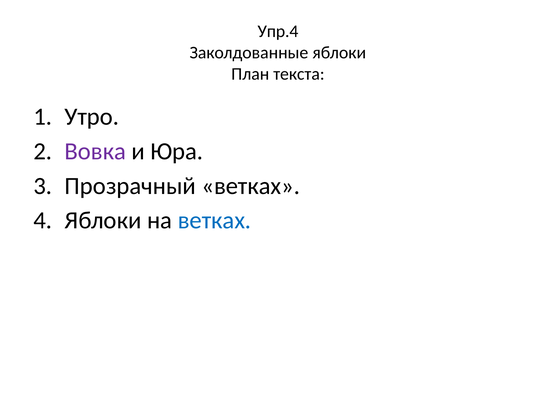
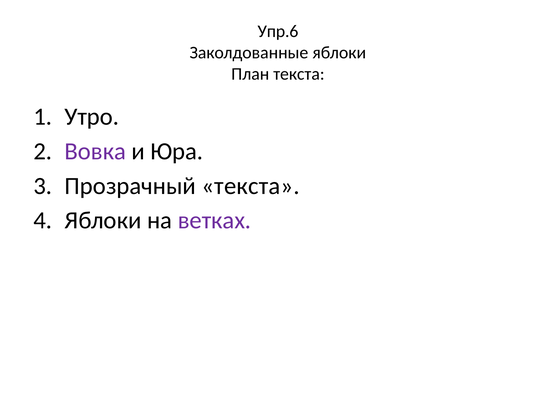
Упр.4: Упр.4 -> Упр.6
Прозрачный ветках: ветках -> текста
ветках at (214, 220) colour: blue -> purple
